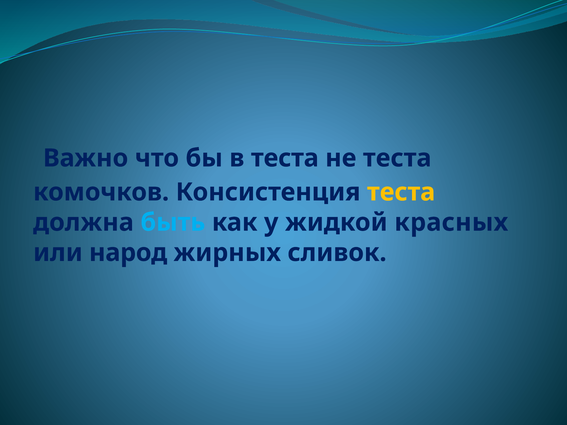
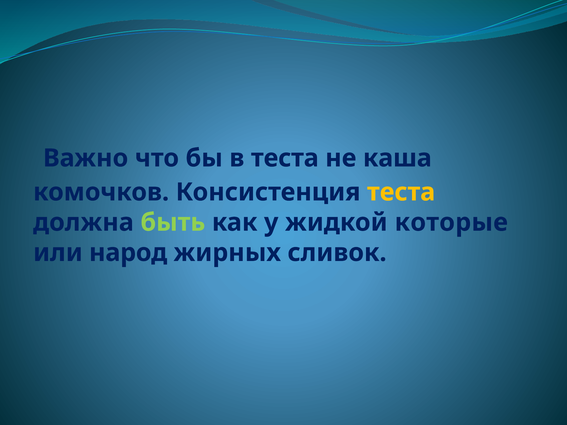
не теста: теста -> каша
быть colour: light blue -> light green
красных: красных -> которые
